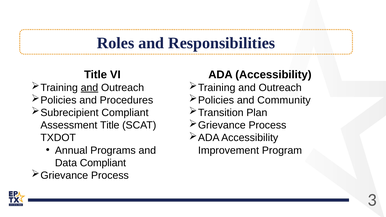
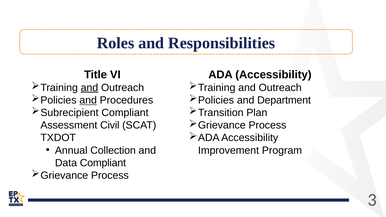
and at (88, 100) underline: none -> present
Community: Community -> Department
Assessment Title: Title -> Civil
Programs: Programs -> Collection
